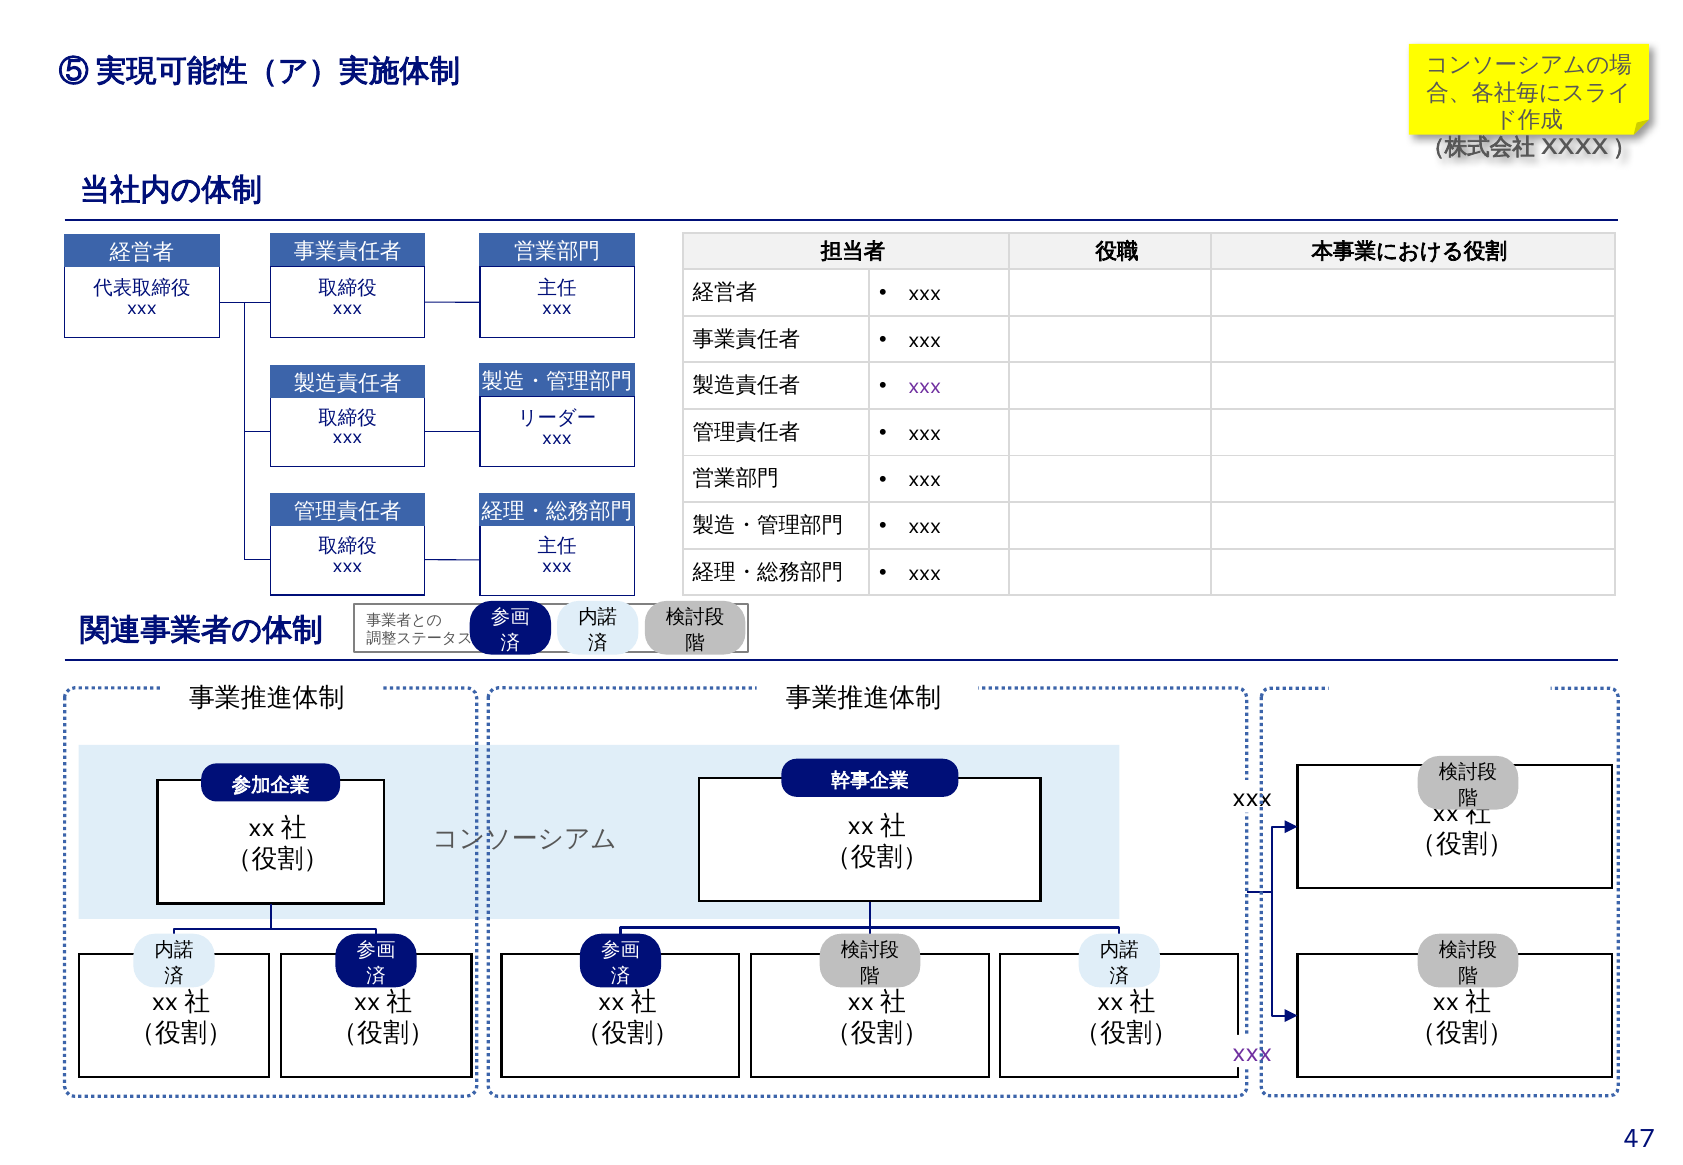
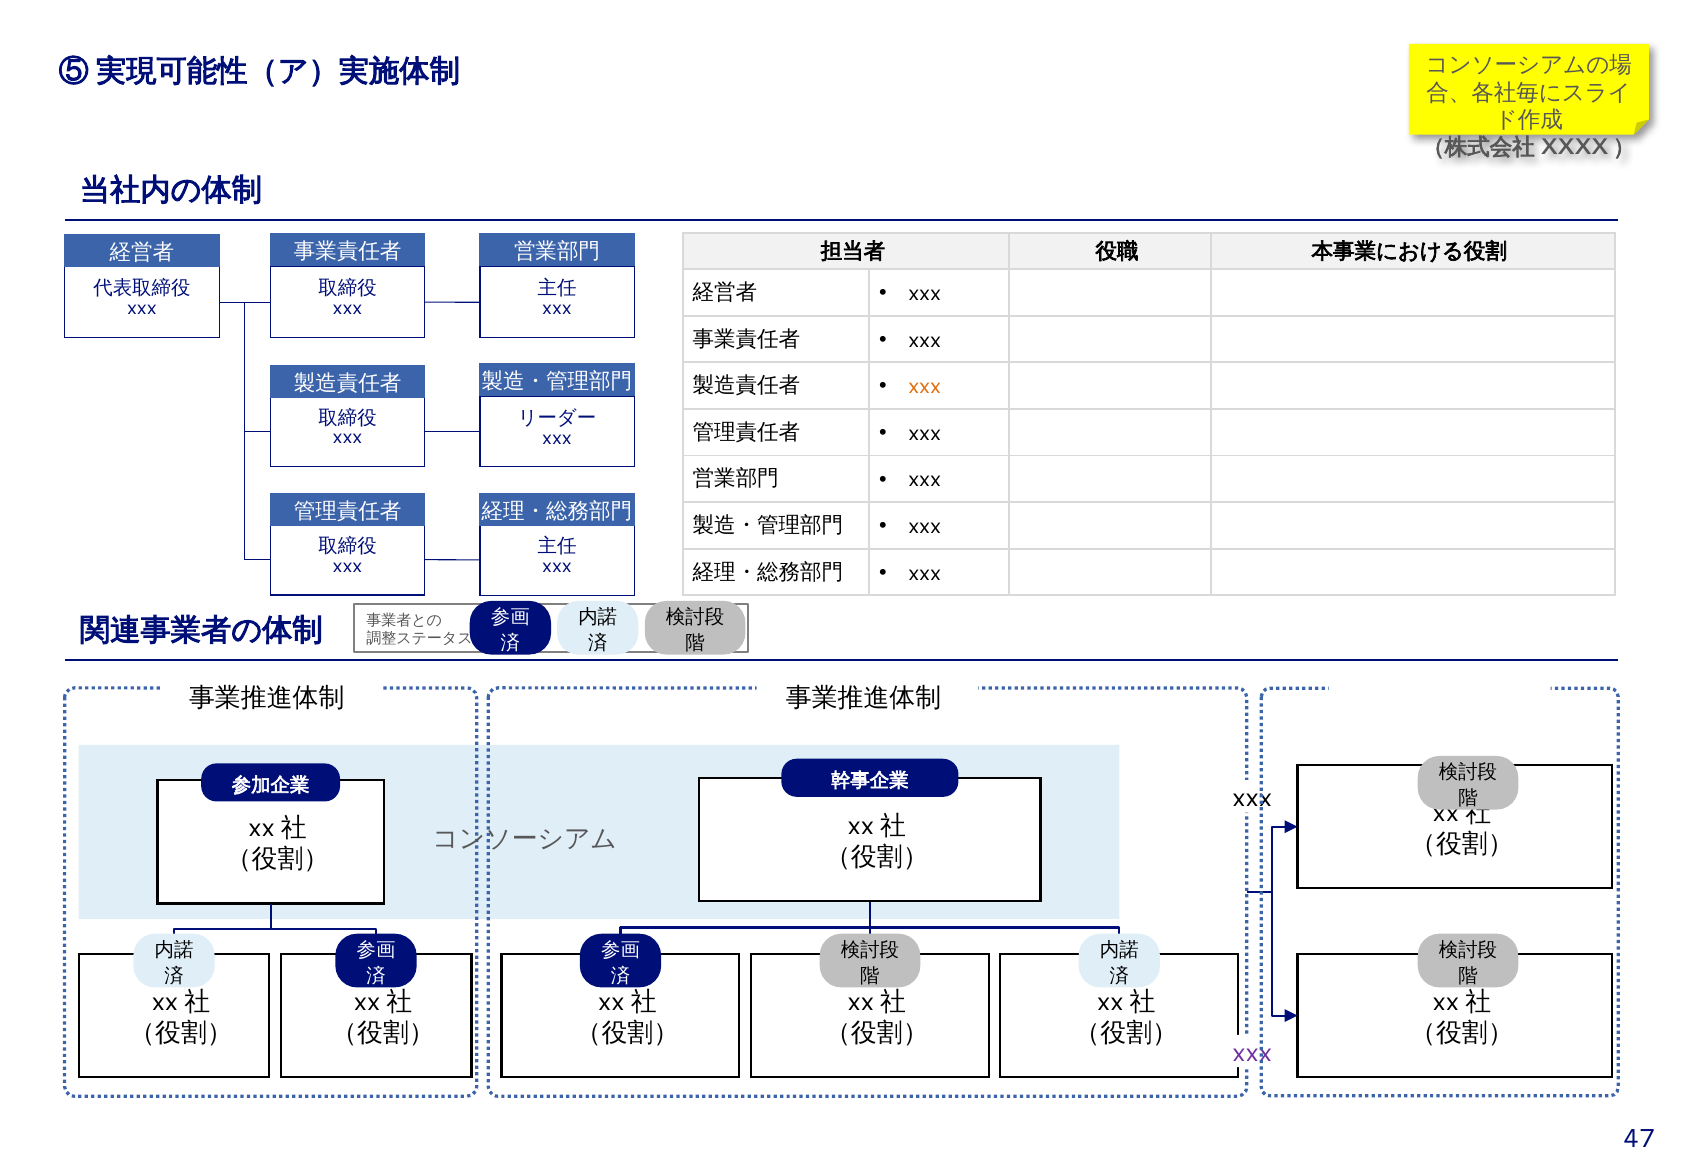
xxx at (925, 387) colour: purple -> orange
